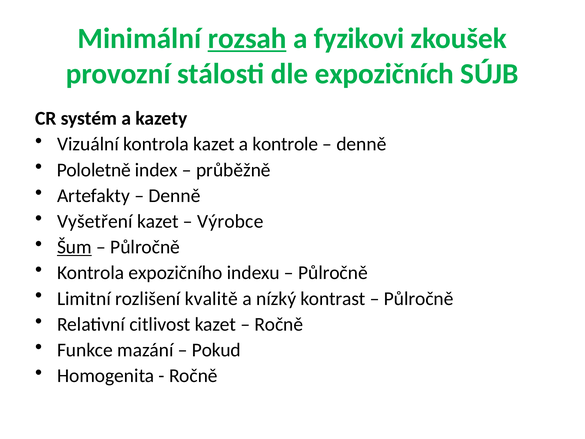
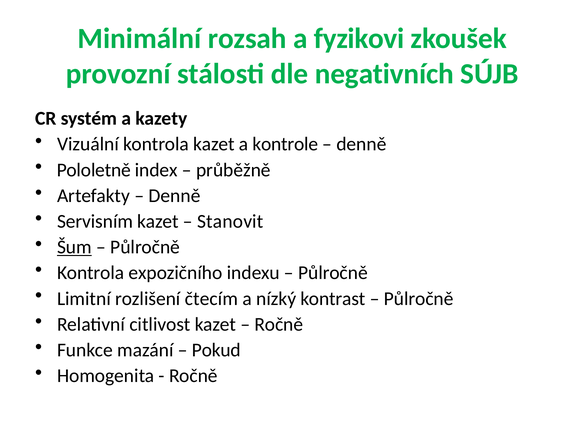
rozsah underline: present -> none
expozičních: expozičních -> negativních
Vyšetření: Vyšetření -> Servisním
Výrobce: Výrobce -> Stanovit
kvalitě: kvalitě -> čtecím
